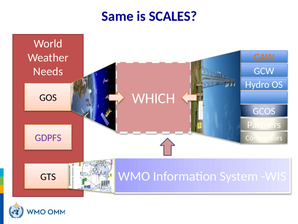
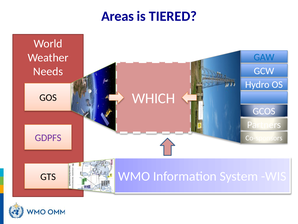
Same: Same -> Areas
SCALES: SCALES -> TIERED
GAW colour: orange -> blue
